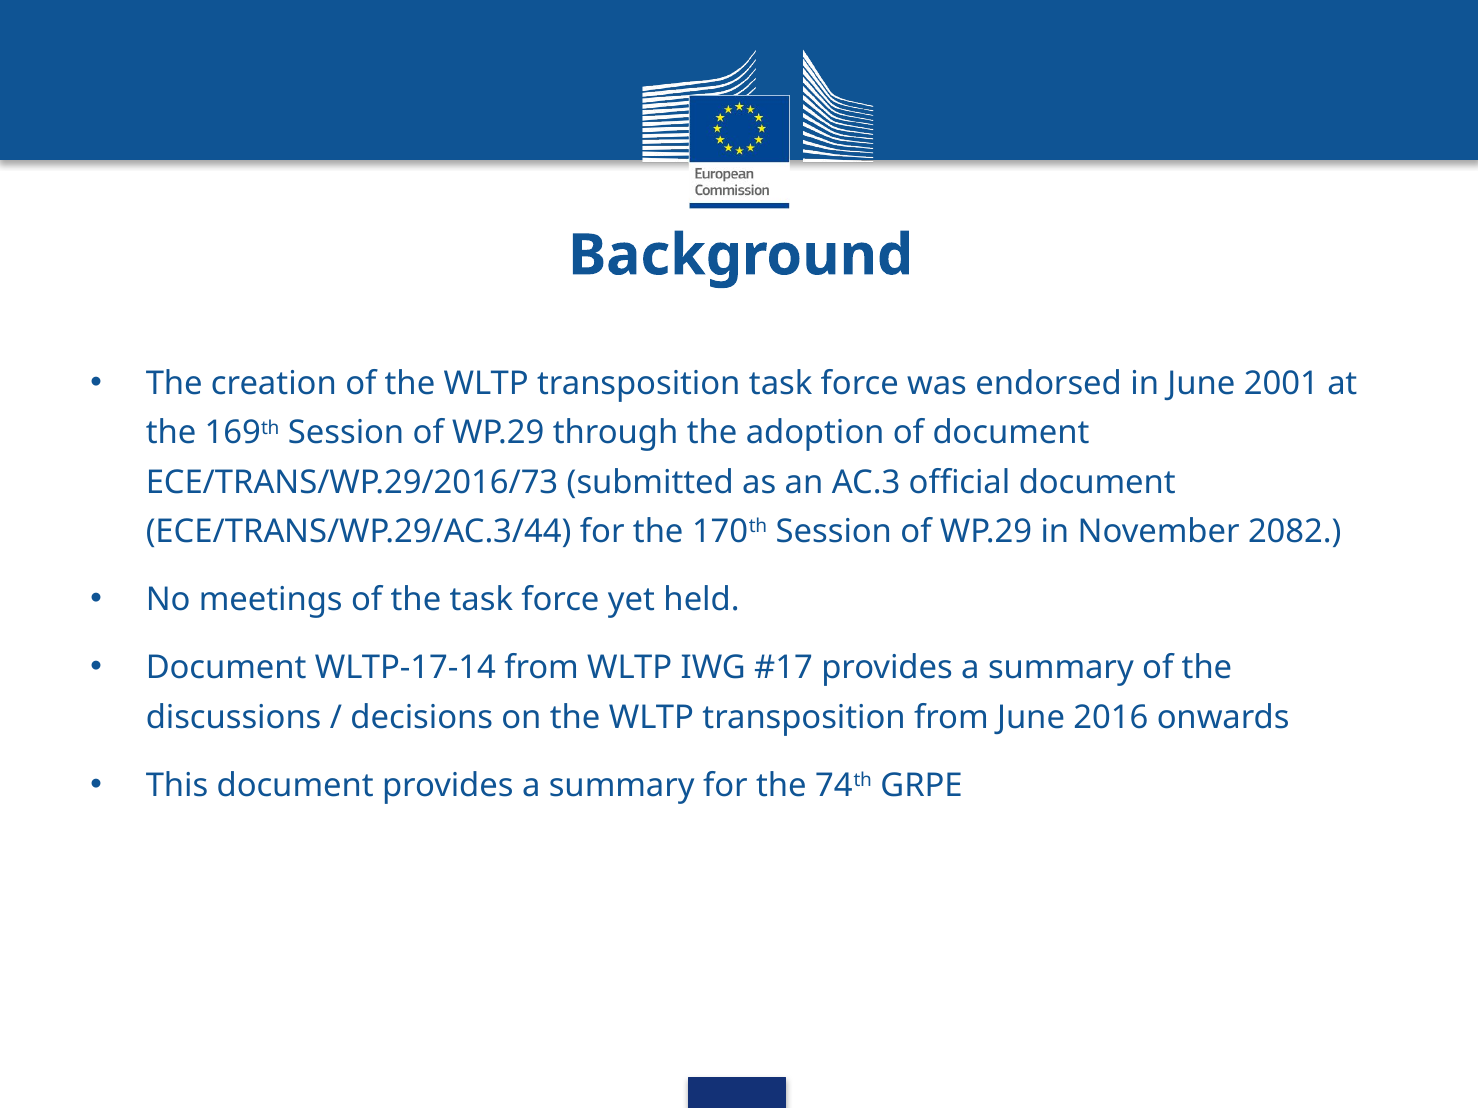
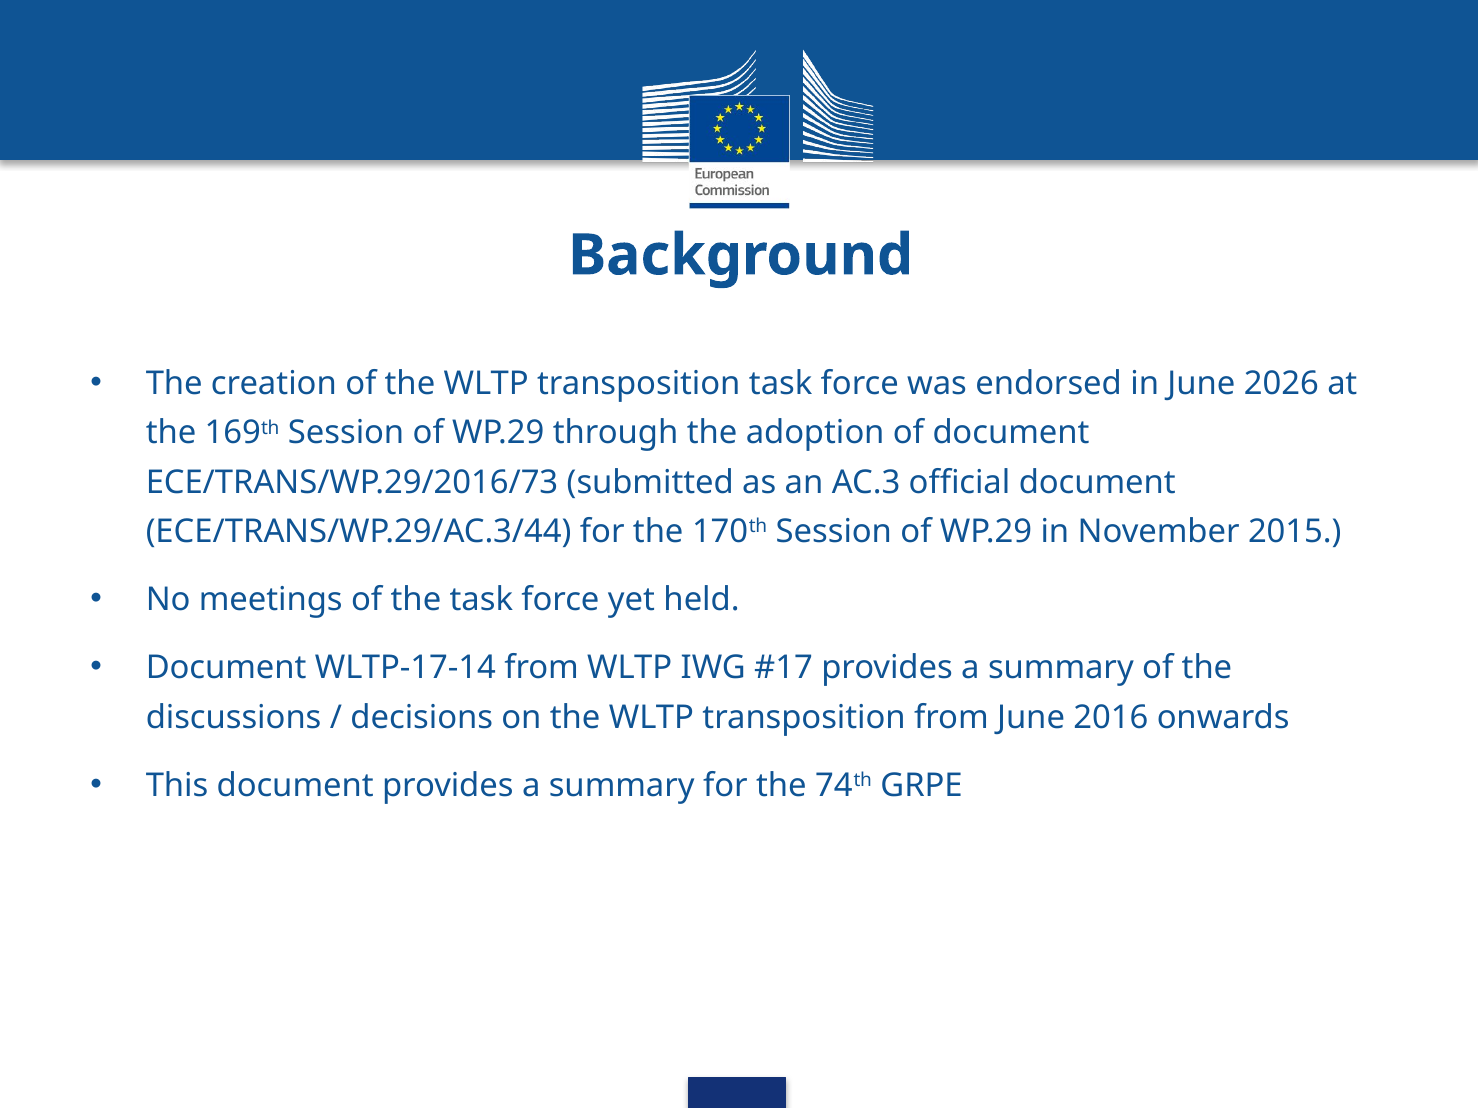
2001: 2001 -> 2026
2082: 2082 -> 2015
